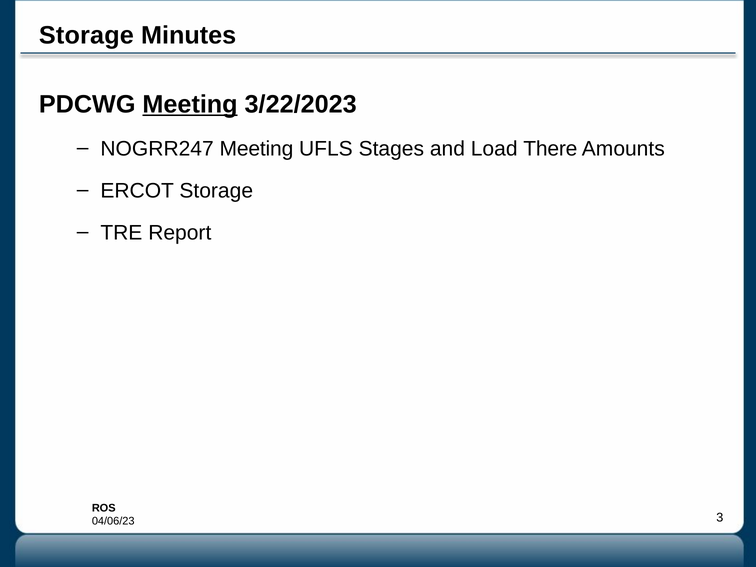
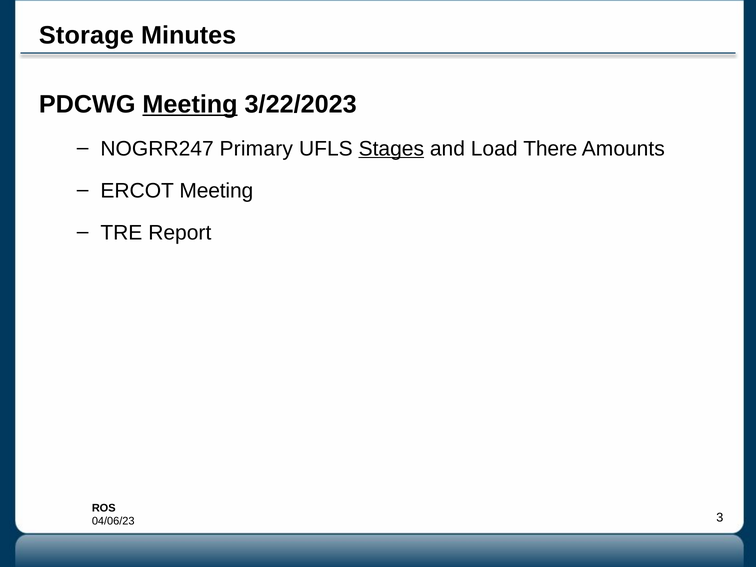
NOGRR247 Meeting: Meeting -> Primary
Stages underline: none -> present
ERCOT Storage: Storage -> Meeting
